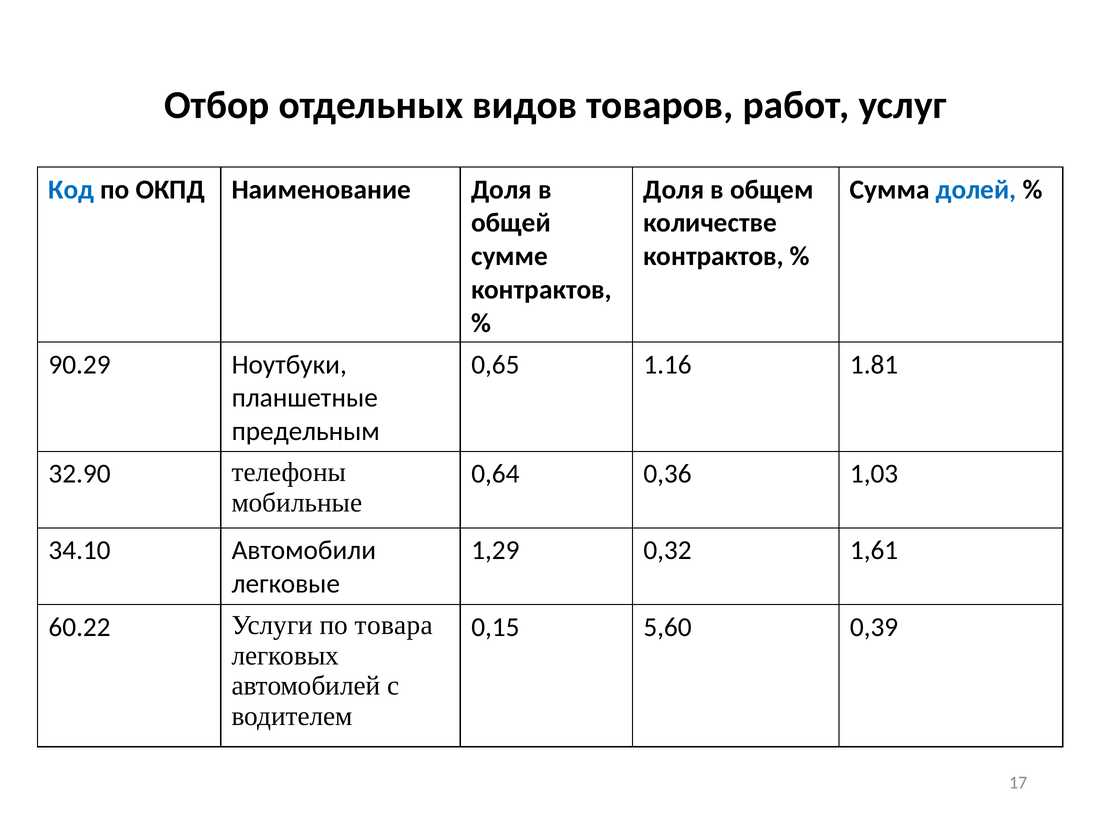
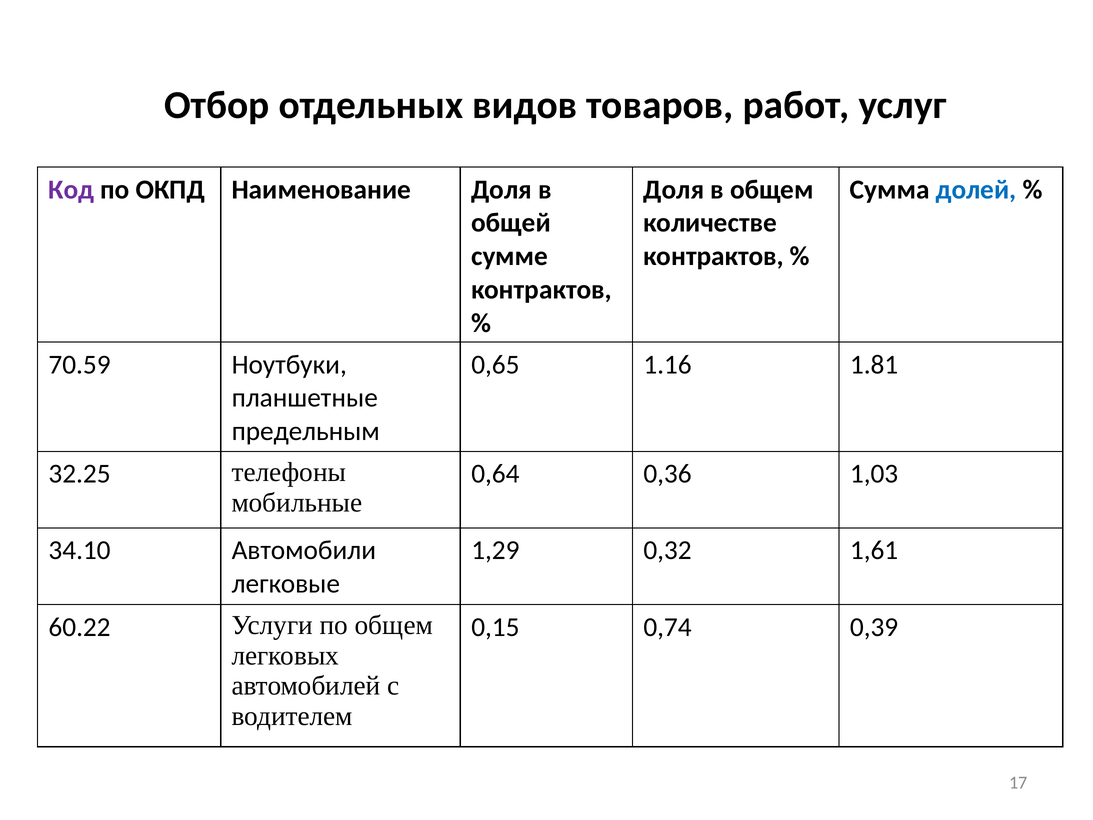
Код colour: blue -> purple
90.29: 90.29 -> 70.59
32.90: 32.90 -> 32.25
по товара: товара -> общем
5,60: 5,60 -> 0,74
